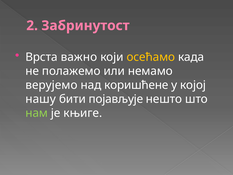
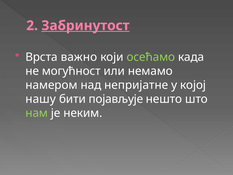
Забринутост underline: none -> present
осећамо colour: yellow -> light green
полажемо: полажемо -> могућност
верујемо: верујемо -> намером
коришћене: коришћене -> непријатне
књиге: књиге -> неким
